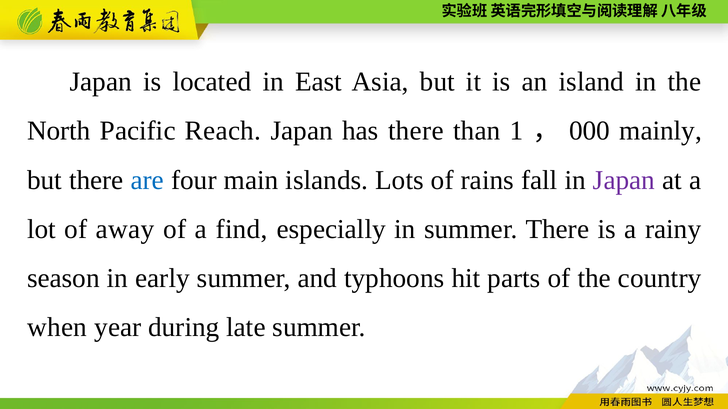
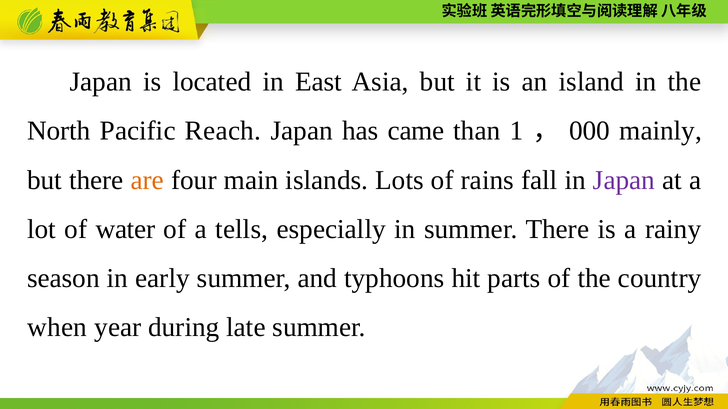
has there: there -> came
are colour: blue -> orange
away: away -> water
find: find -> tells
